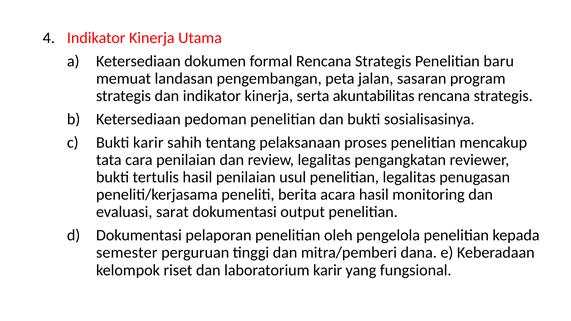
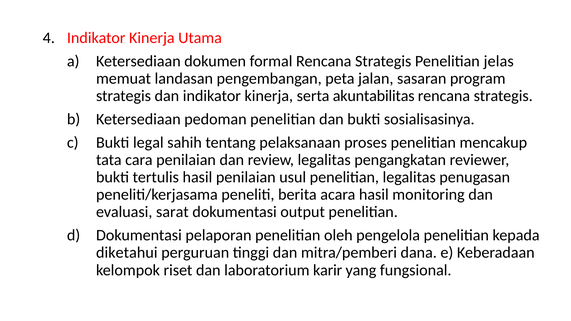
baru: baru -> jelas
Bukti karir: karir -> legal
semester: semester -> diketahui
